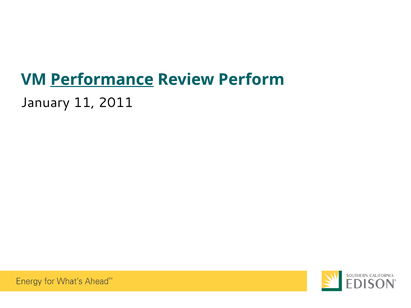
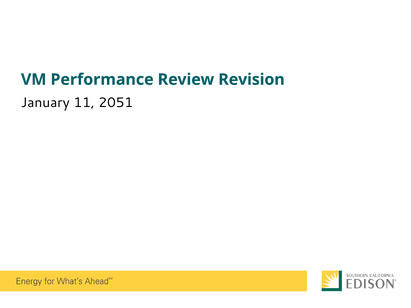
Performance underline: present -> none
Perform: Perform -> Revision
2011: 2011 -> 2051
